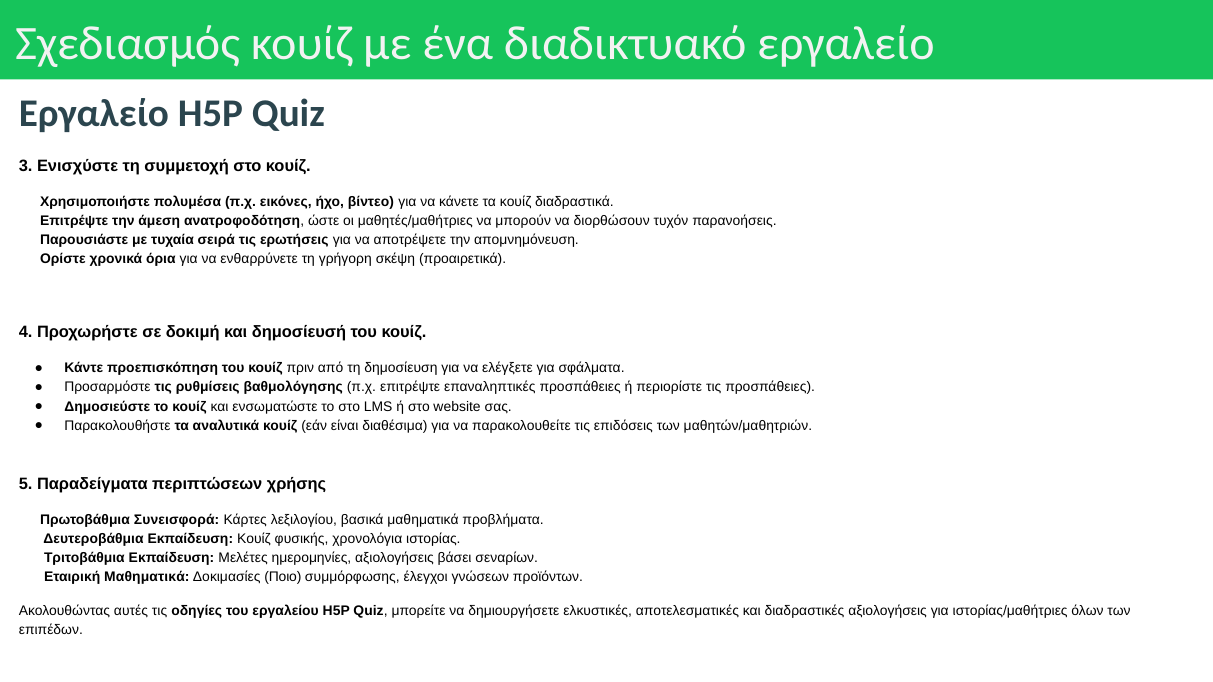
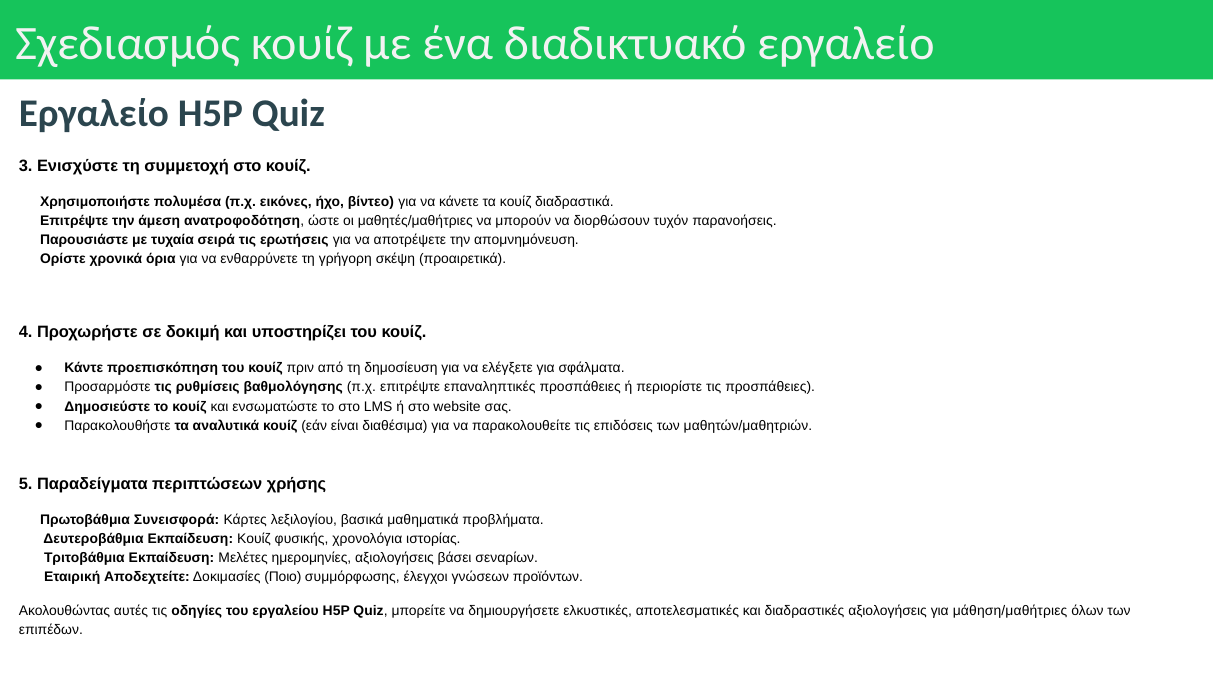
δημοσίευσή: δημοσίευσή -> υποστηρίζει
Εταιρική Μαθηματικά: Μαθηματικά -> Αποδεχτείτε
ιστορίας/μαθήτριες: ιστορίας/μαθήτριες -> μάθηση/μαθήτριες
